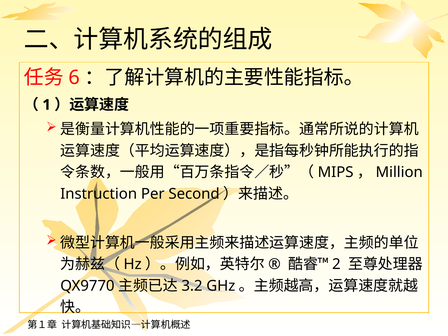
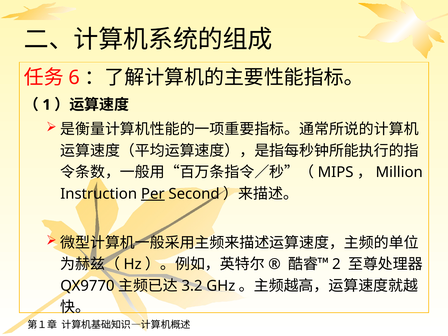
Per underline: none -> present
